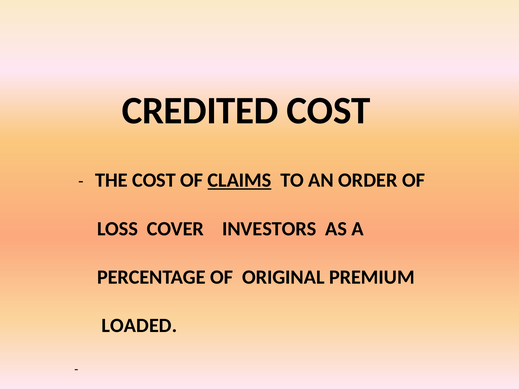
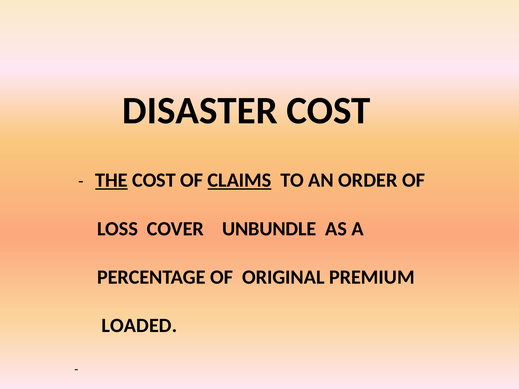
CREDITED: CREDITED -> DISASTER
THE underline: none -> present
INVESTORS: INVESTORS -> UNBUNDLE
